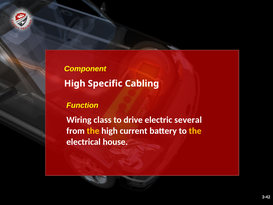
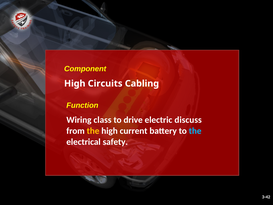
Specific: Specific -> Circuits
several: several -> discuss
the at (195, 131) colour: yellow -> light blue
house: house -> safety
